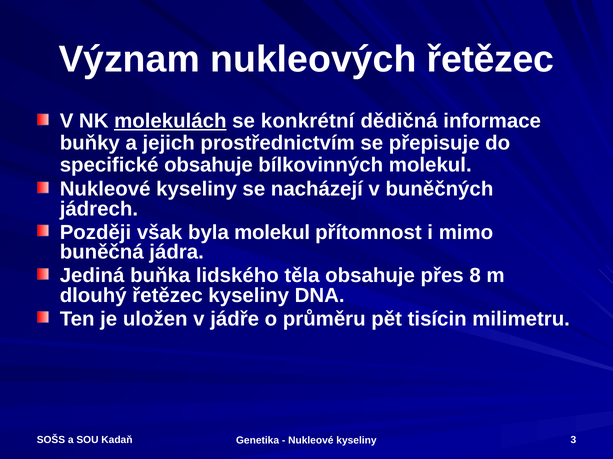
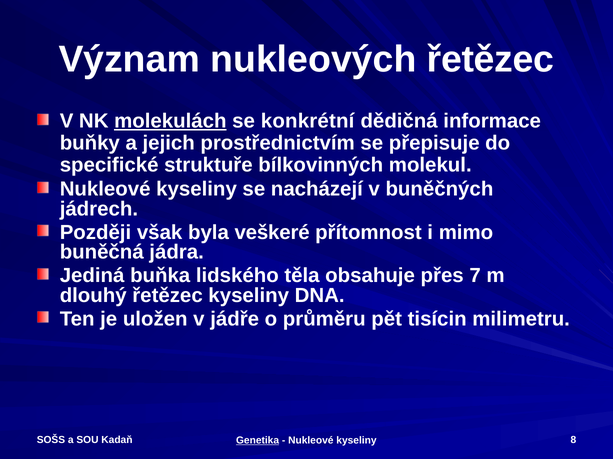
specifické obsahuje: obsahuje -> struktuře
byla molekul: molekul -> veškeré
8: 8 -> 7
Genetika underline: none -> present
3: 3 -> 8
